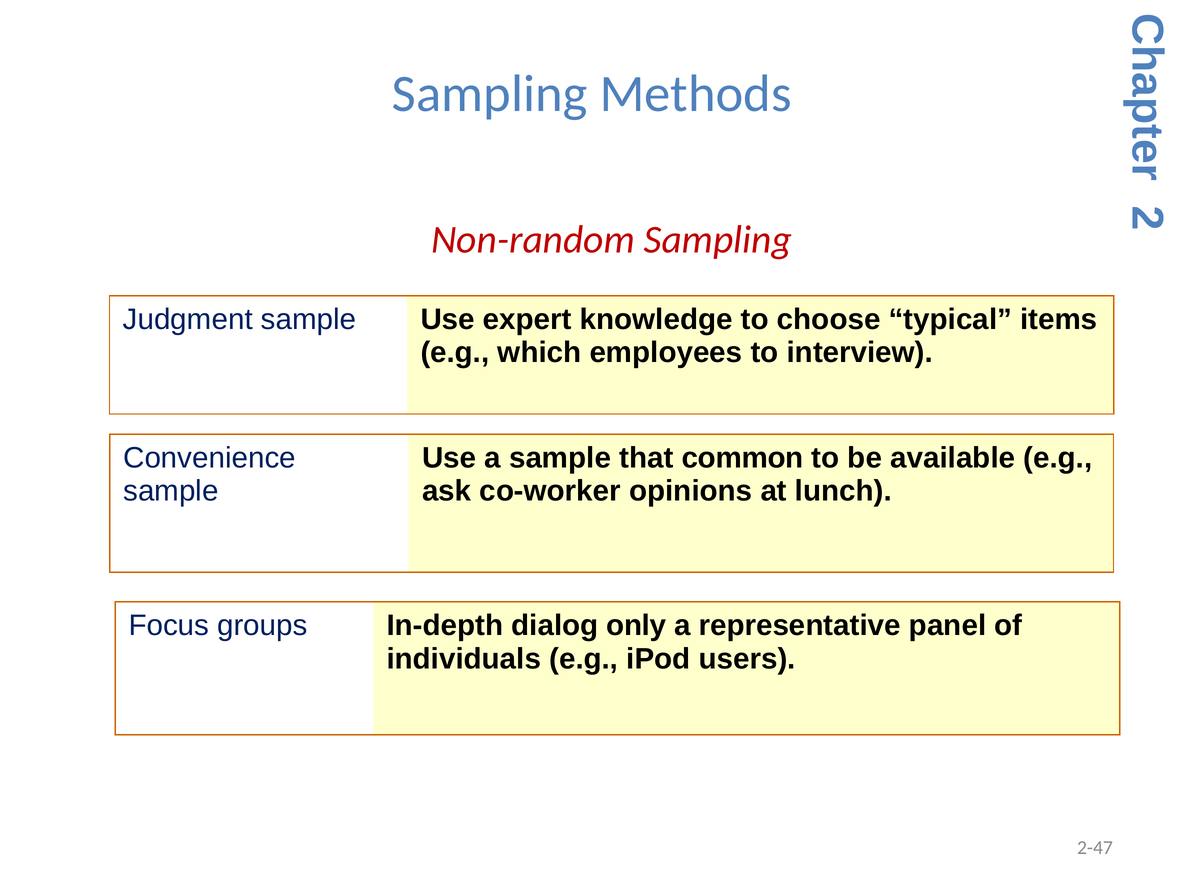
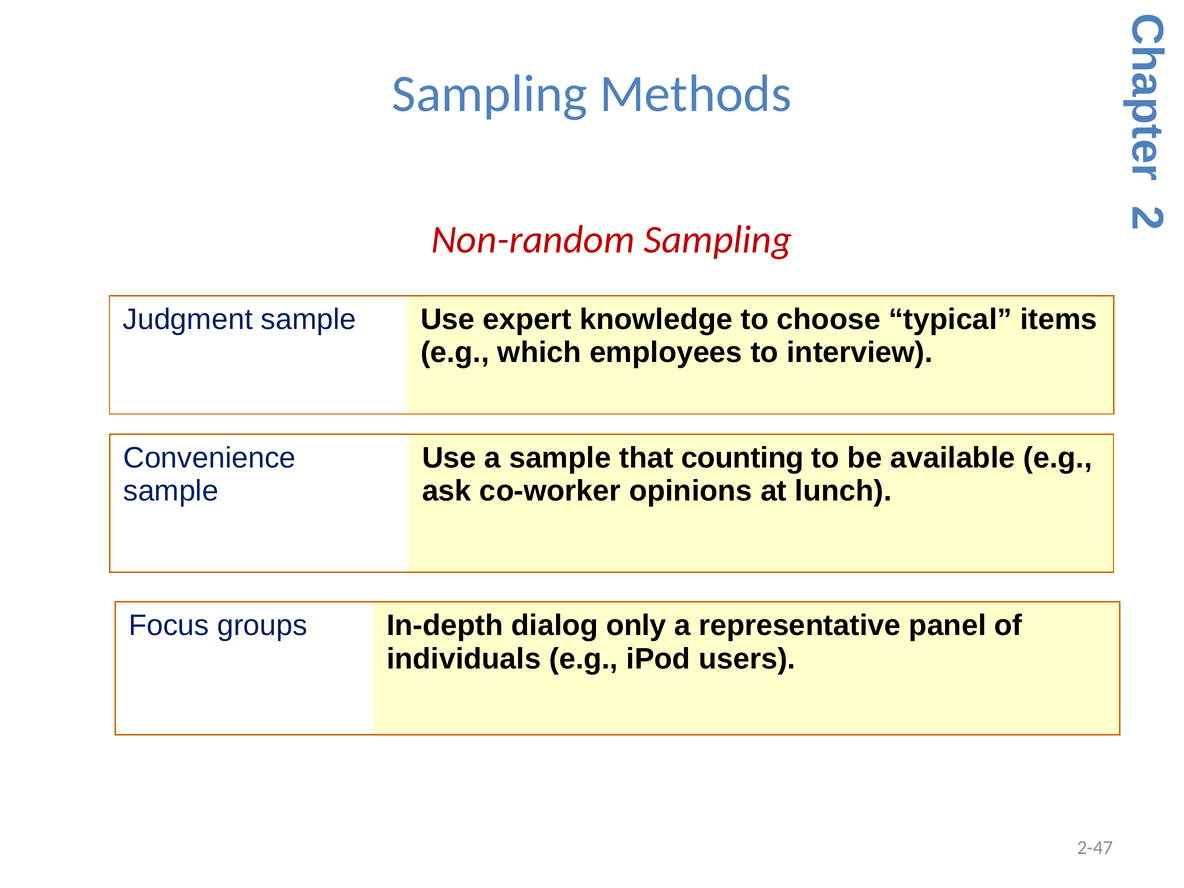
common: common -> counting
